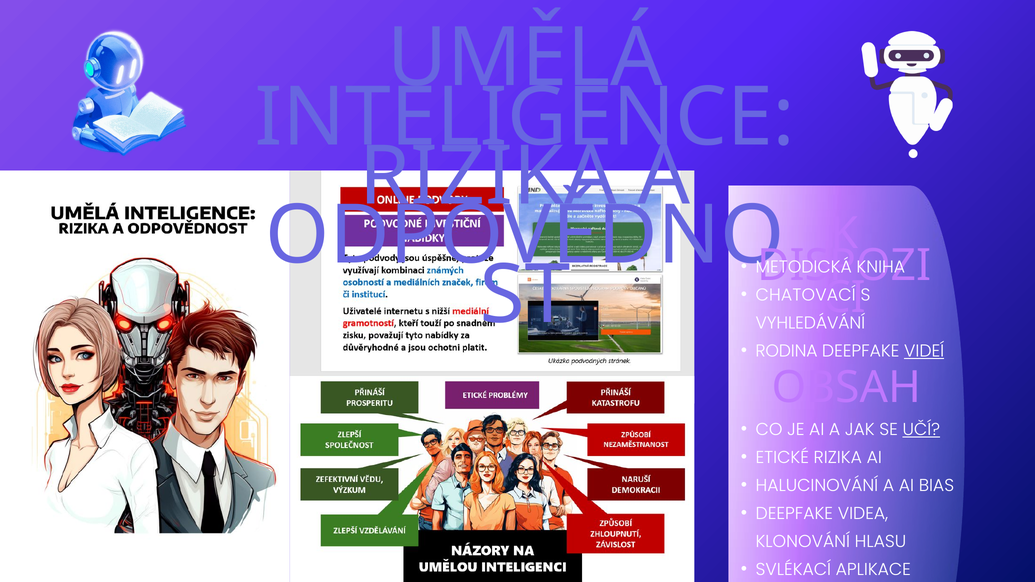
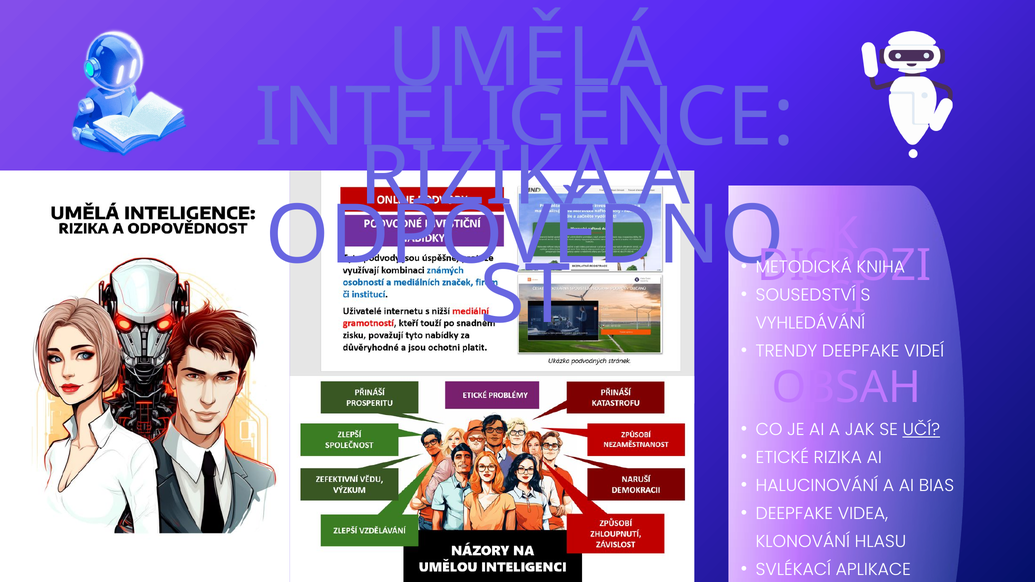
CHATOVACÍ: CHATOVACÍ -> SOUSEDSTVÍ
RODINA: RODINA -> TRENDY
VIDEÍ underline: present -> none
